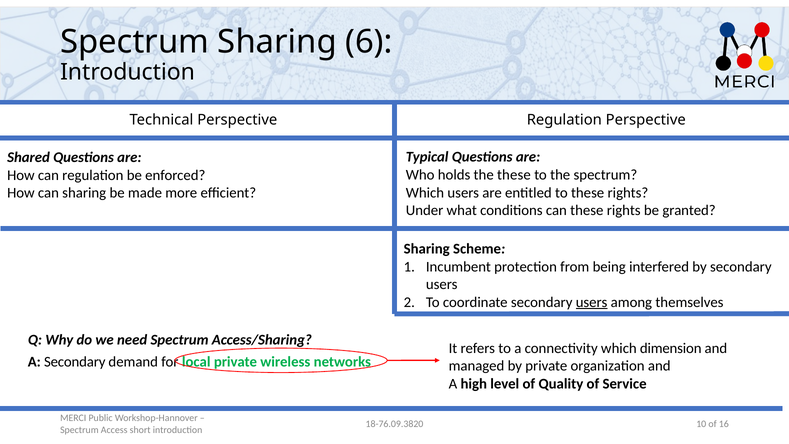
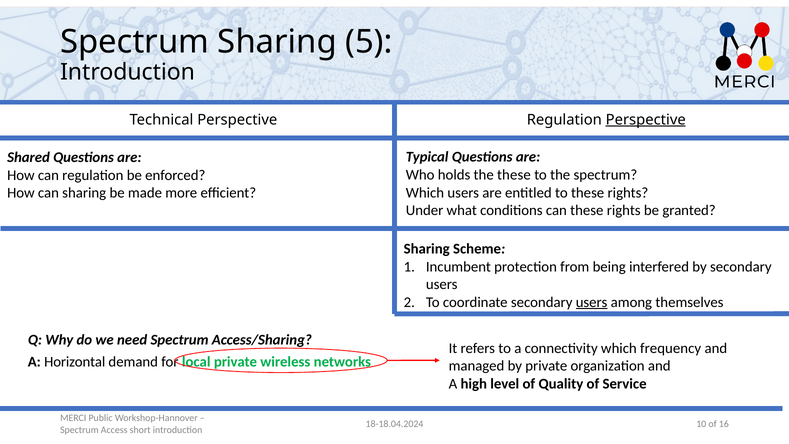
6: 6 -> 5
Perspective at (646, 120) underline: none -> present
dimension: dimension -> frequency
A Secondary: Secondary -> Horizontal
18-76.09.3820: 18-76.09.3820 -> 18-18.04.2024
